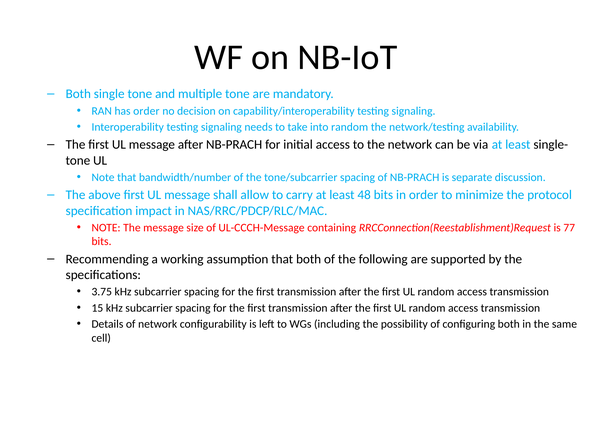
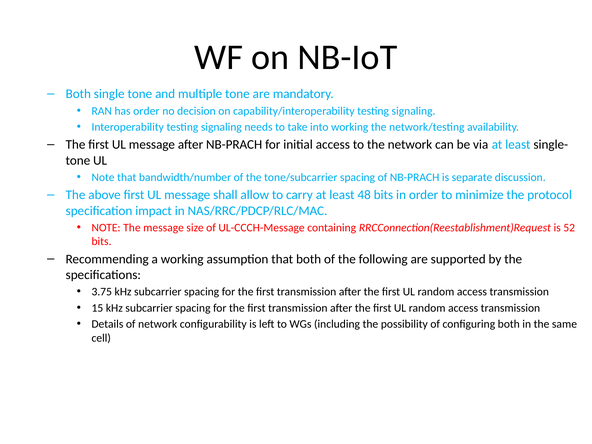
into random: random -> working
77: 77 -> 52
